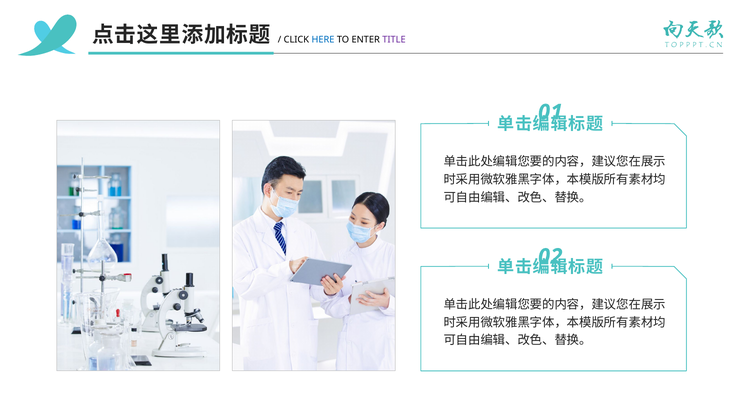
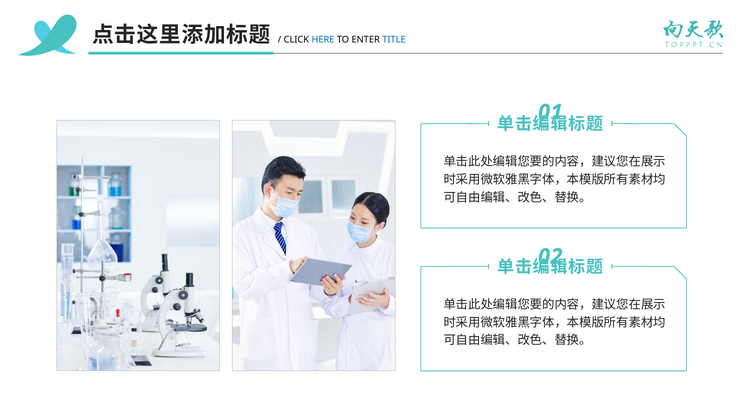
TITLE colour: purple -> blue
